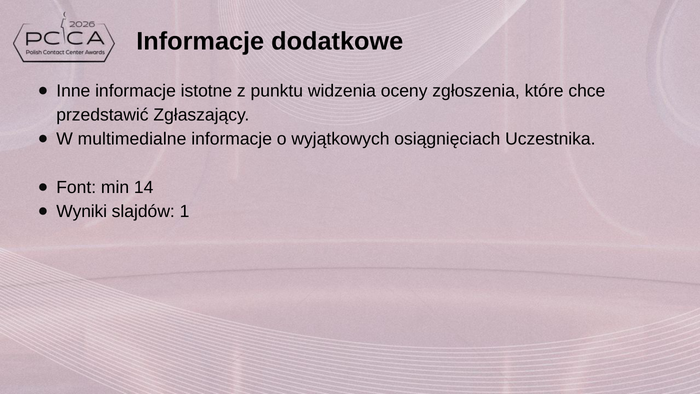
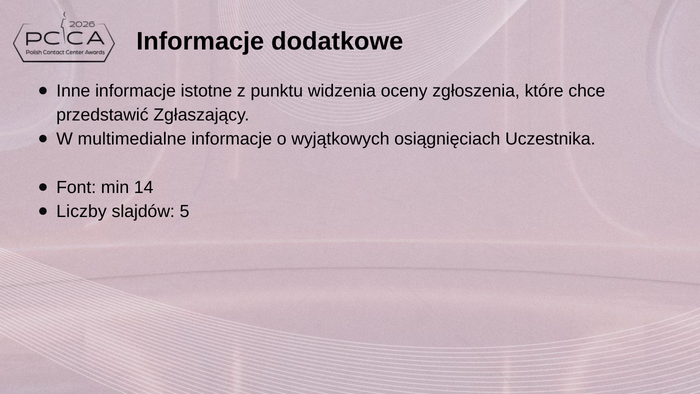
Wyniki: Wyniki -> Liczby
1: 1 -> 5
